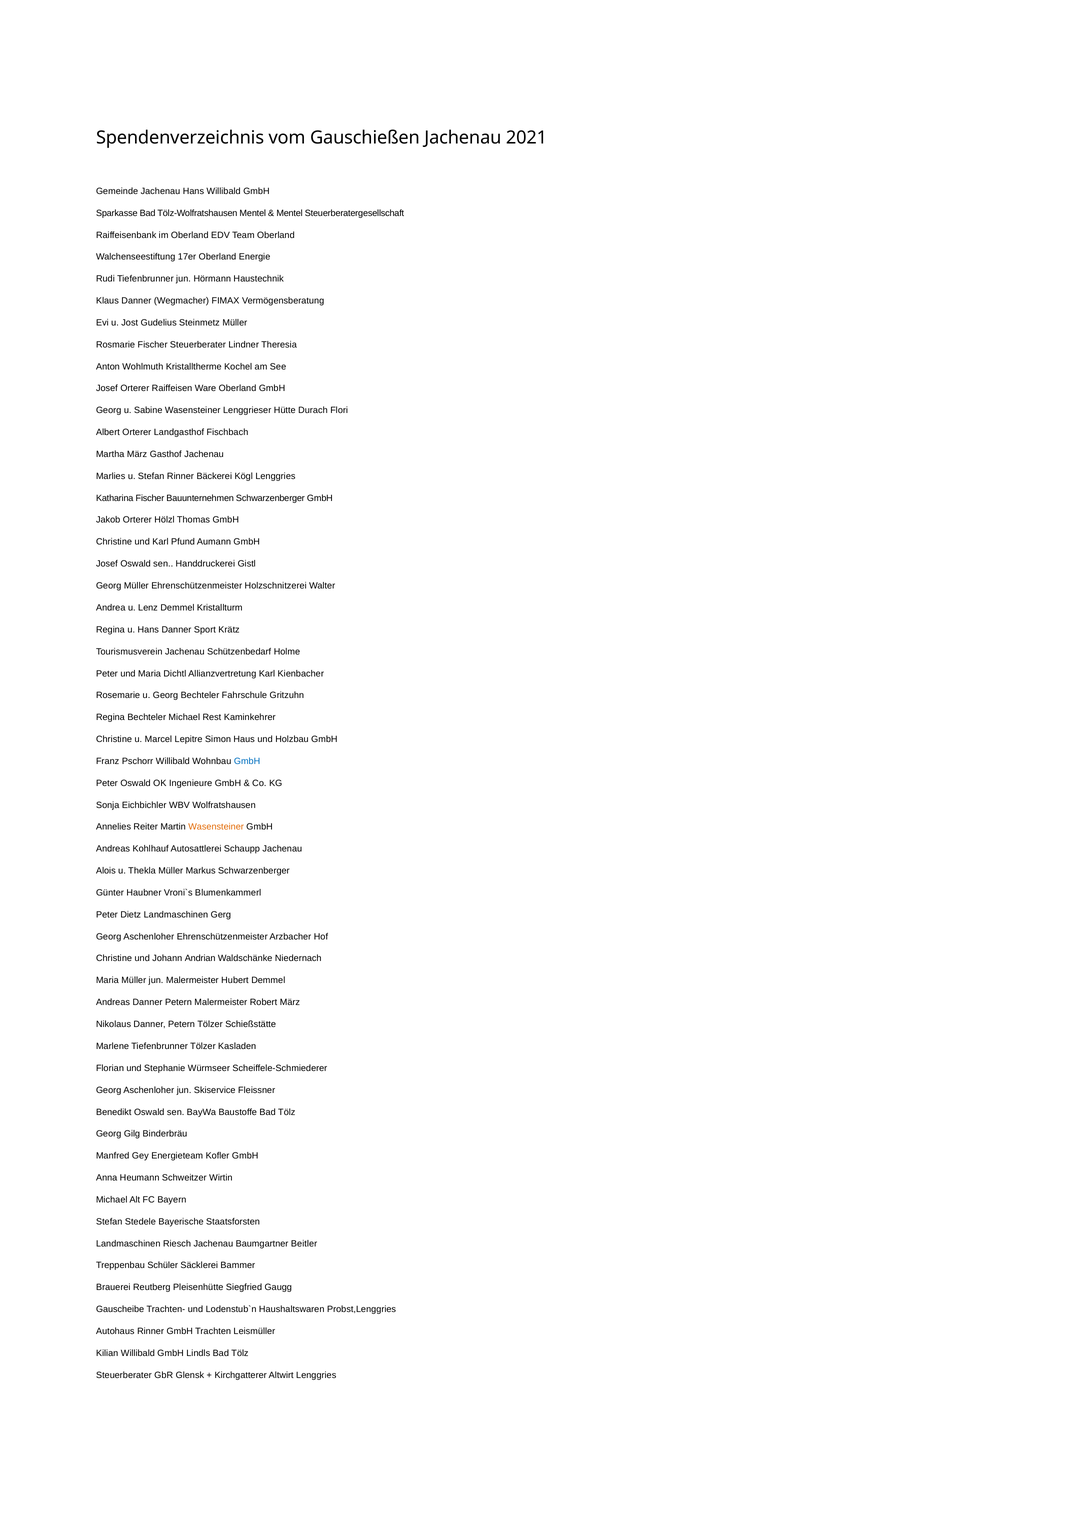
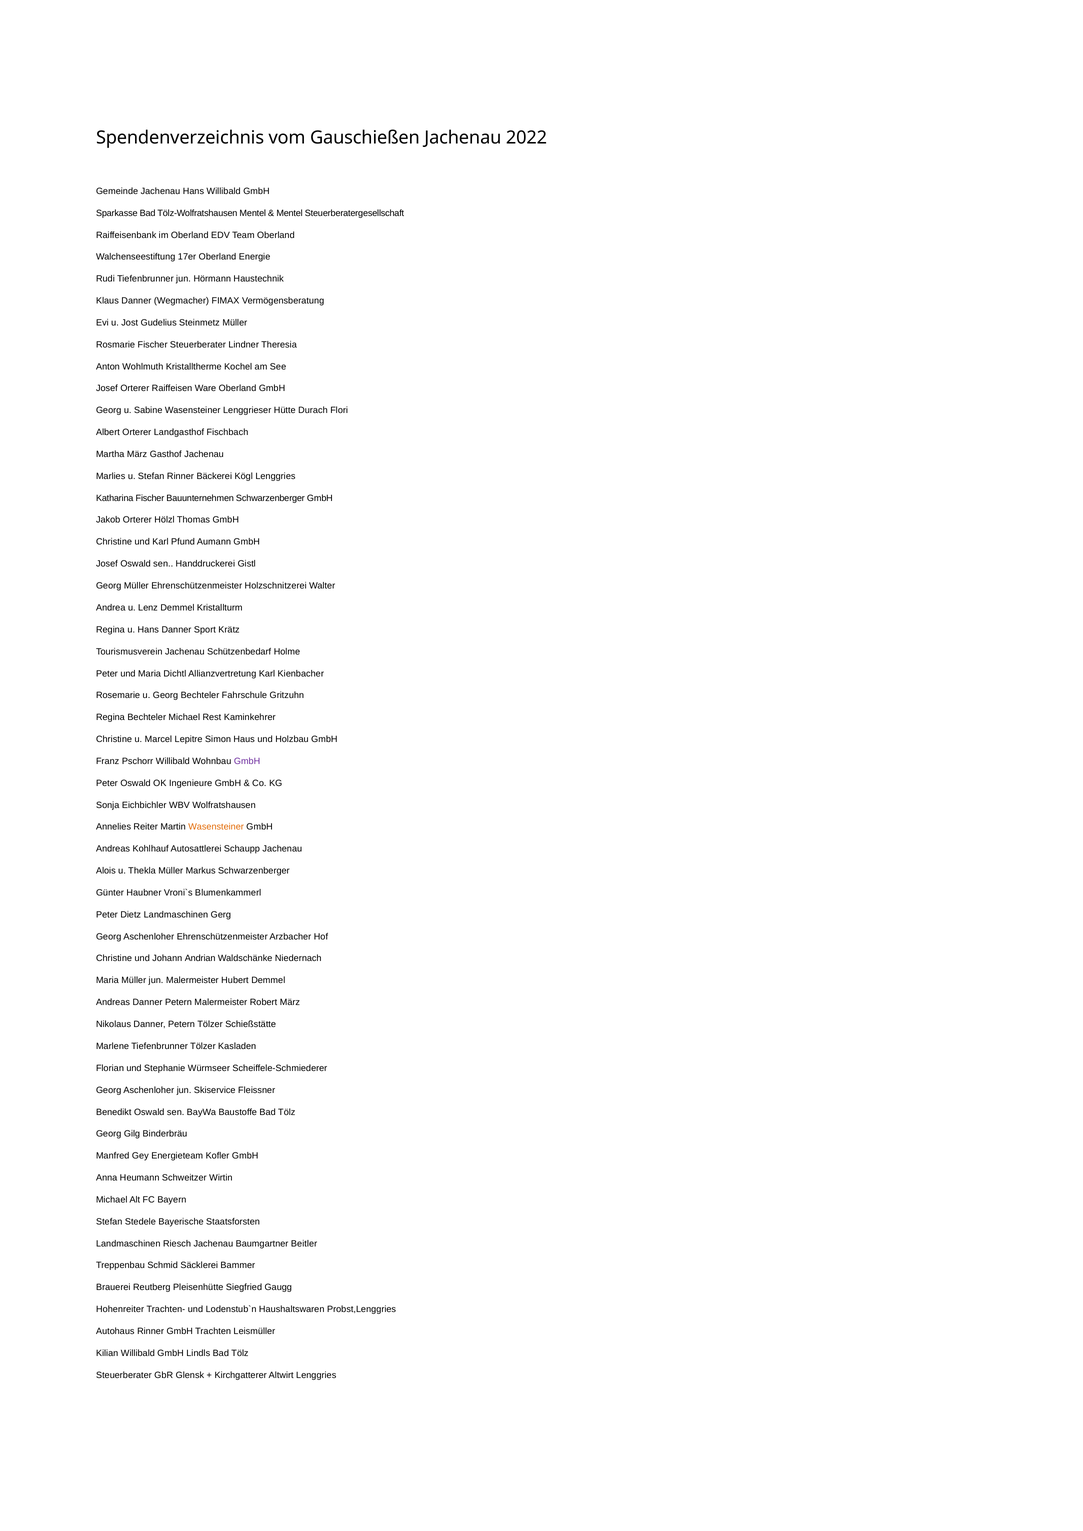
2021: 2021 -> 2022
GmbH at (247, 761) colour: blue -> purple
Schüler: Schüler -> Schmid
Gauscheibe: Gauscheibe -> Hohenreiter
